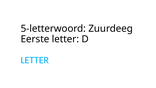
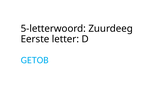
LETTER at (35, 60): LETTER -> GETOB
